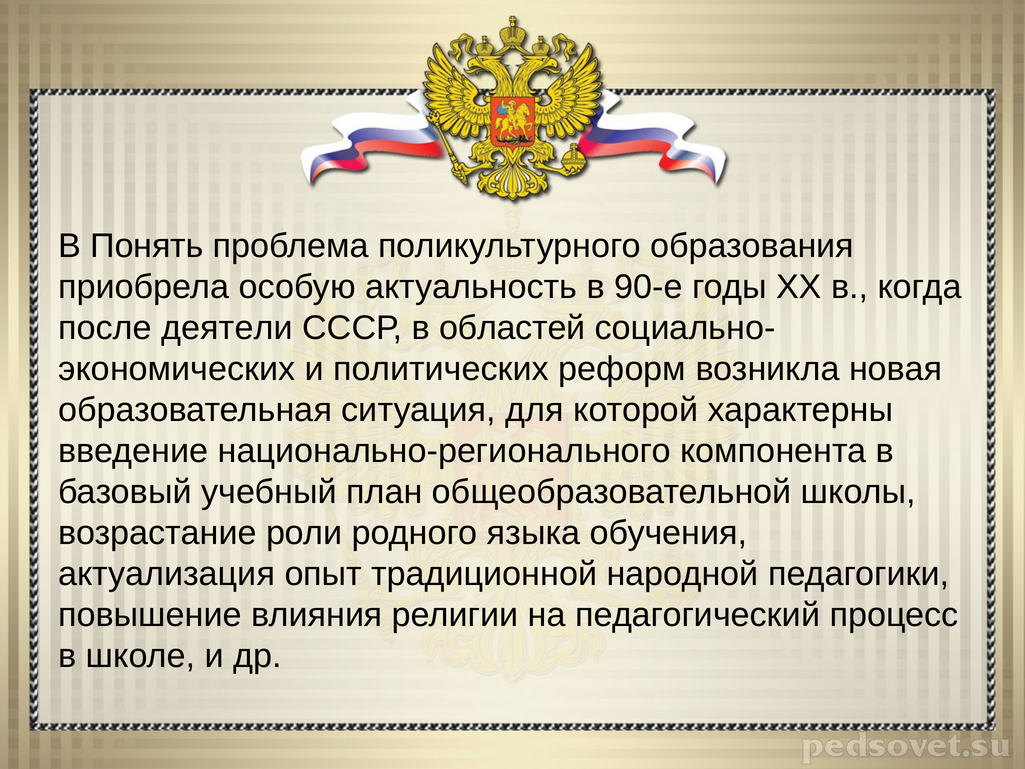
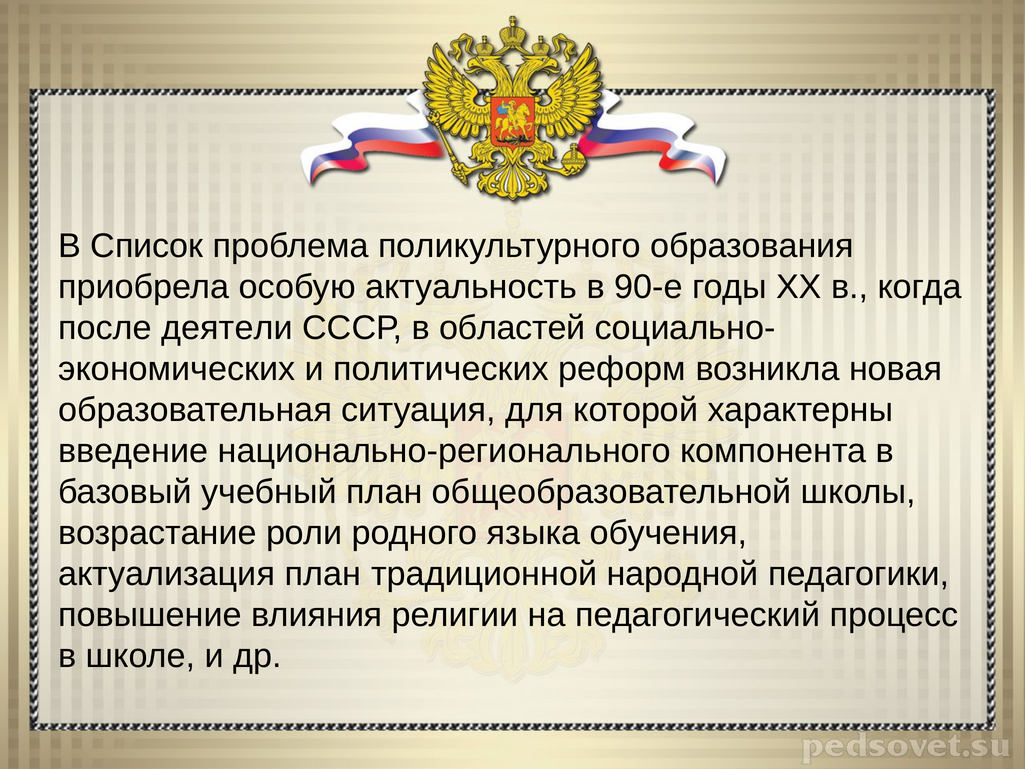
Понять: Понять -> Список
актуализация опыт: опыт -> план
